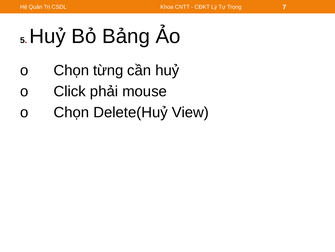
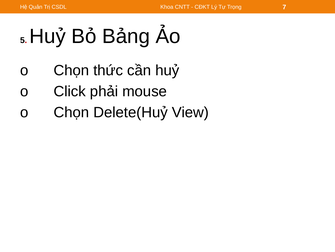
từng: từng -> thức
